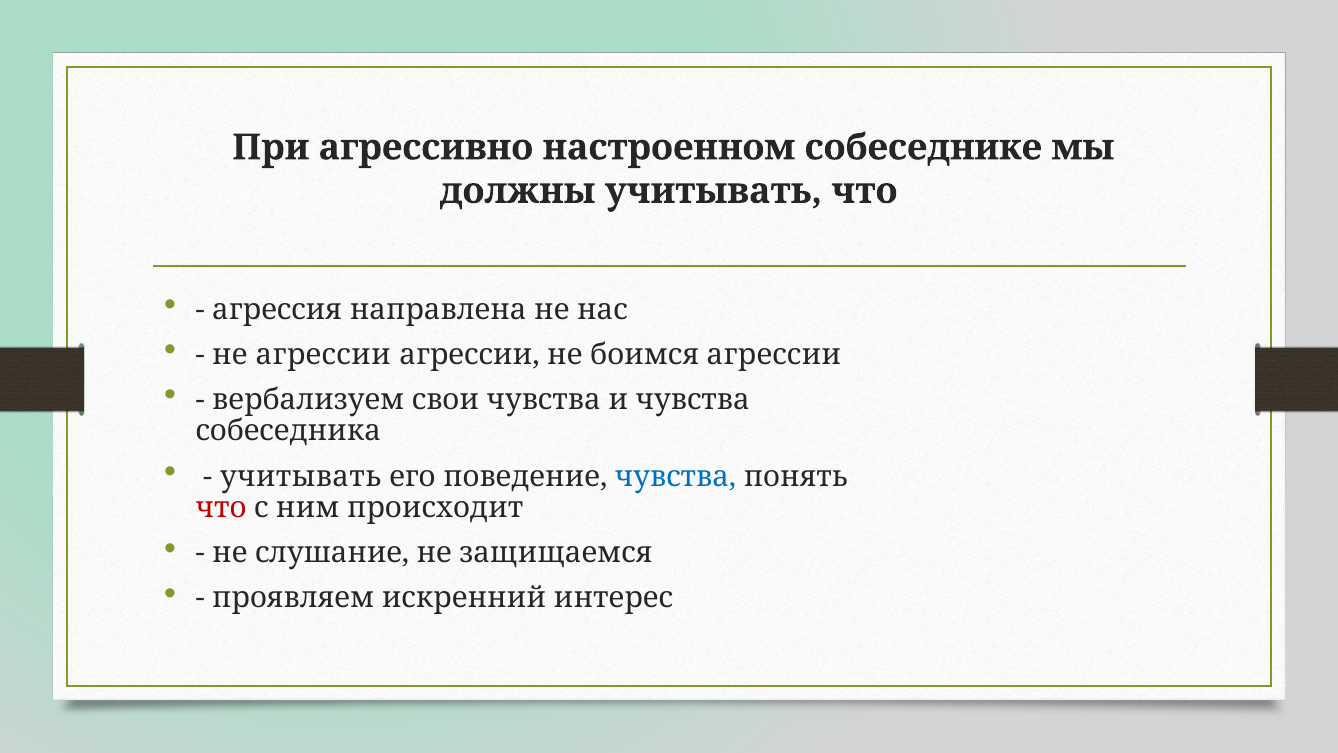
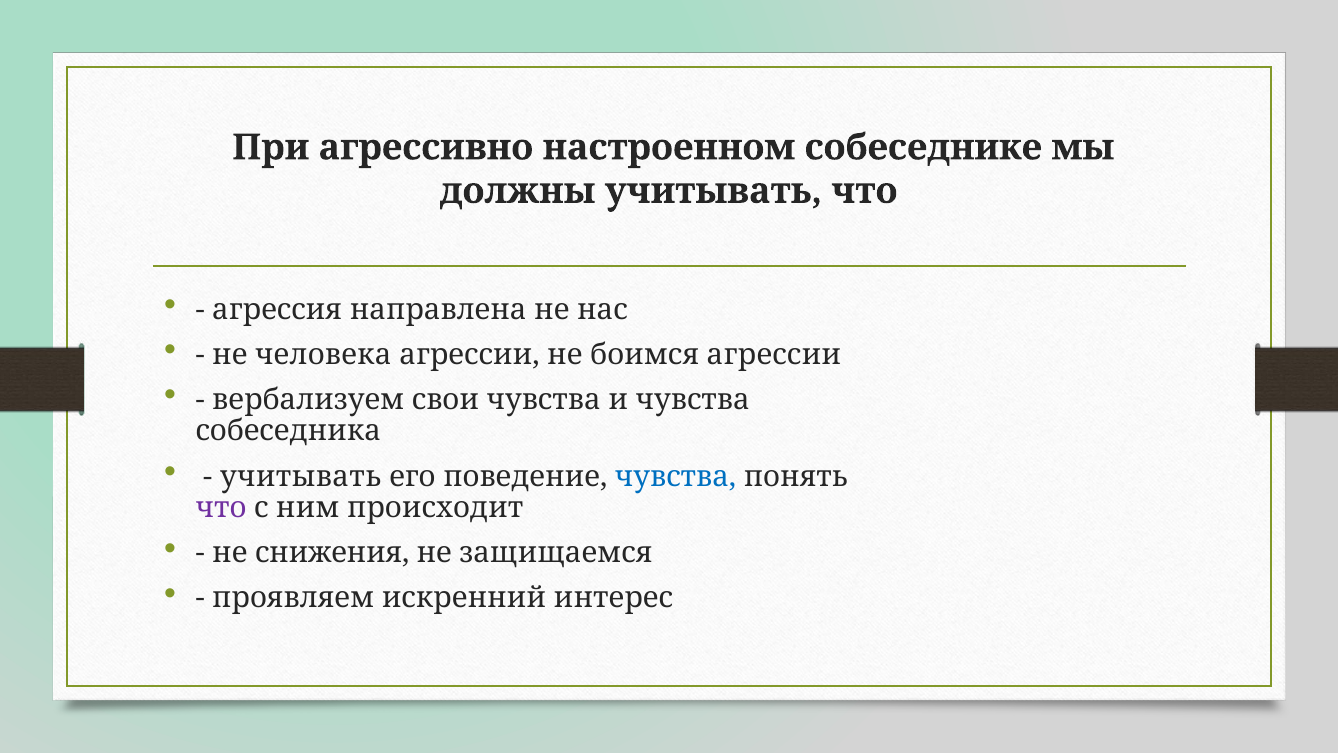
не агрессии: агрессии -> человека
что at (221, 508) colour: red -> purple
слушание: слушание -> снижения
